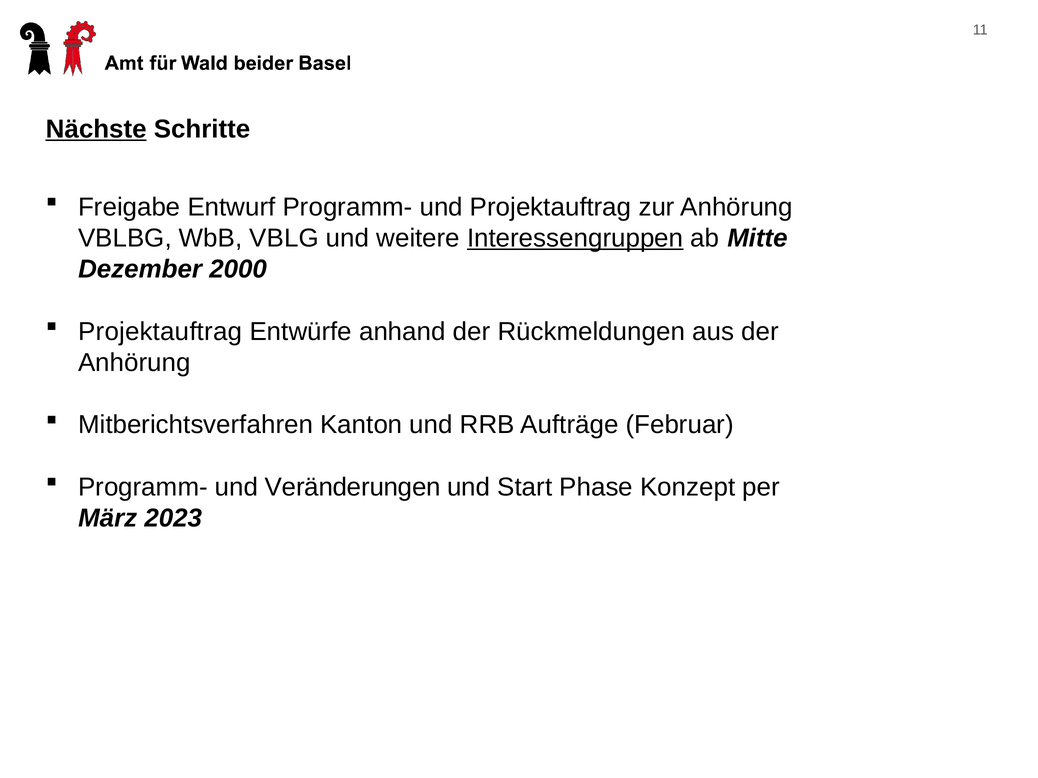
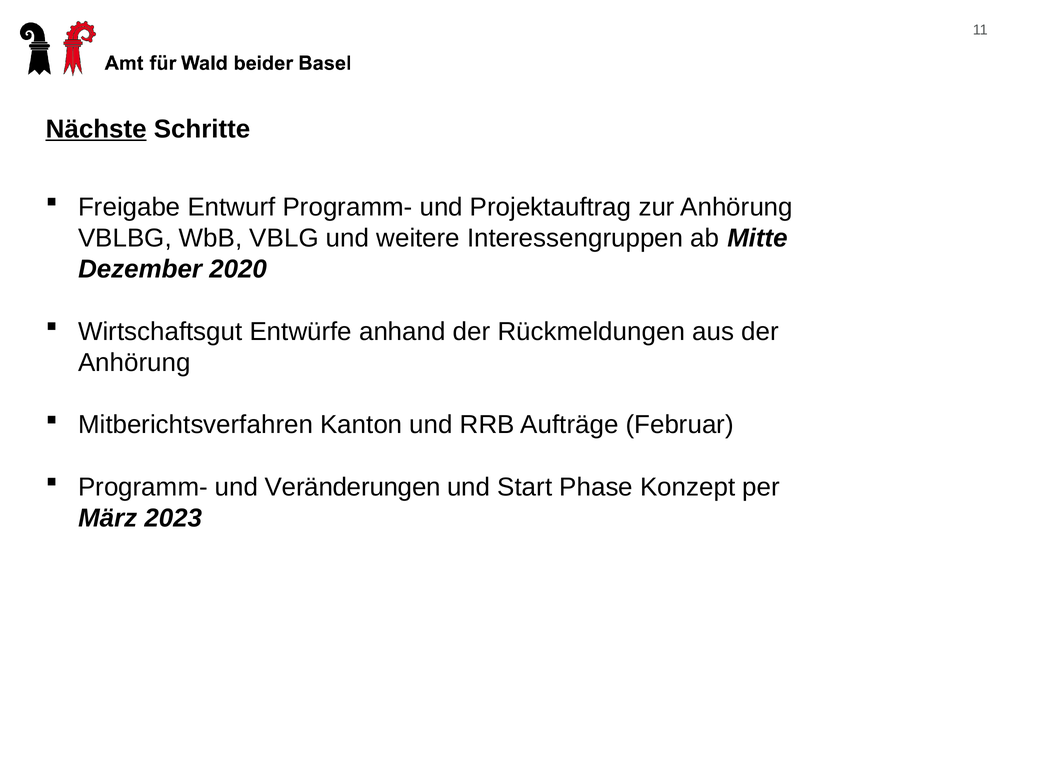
Interessengruppen underline: present -> none
2000: 2000 -> 2020
Projektauftrag at (160, 332): Projektauftrag -> Wirtschaftsgut
